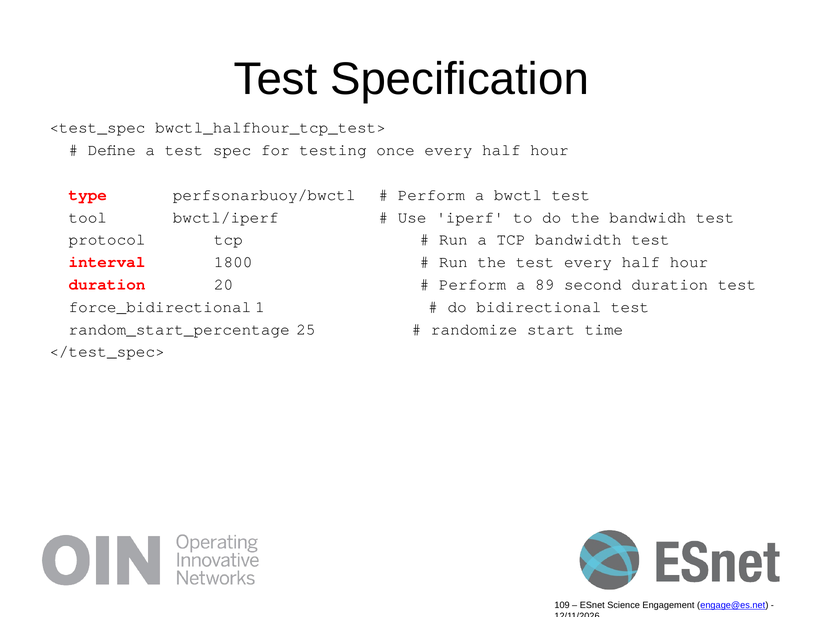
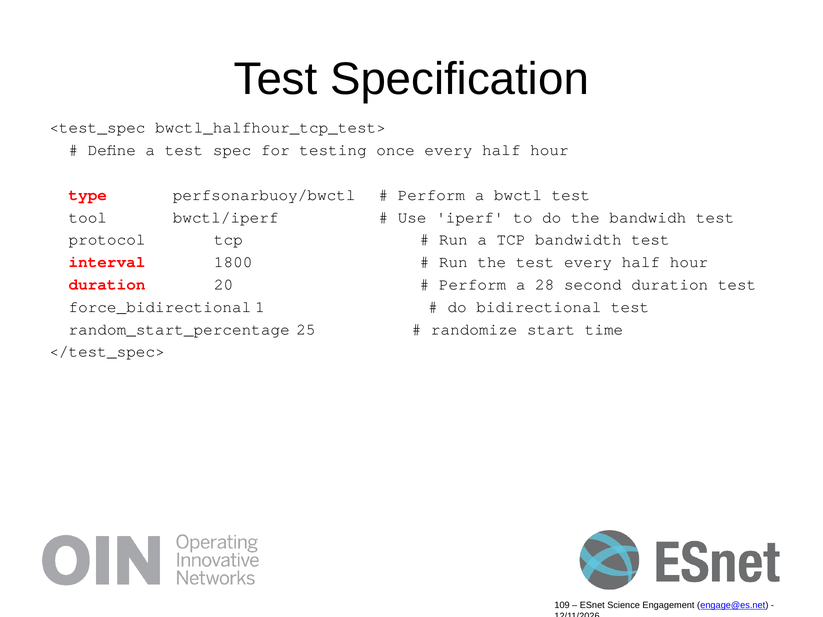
89: 89 -> 28
